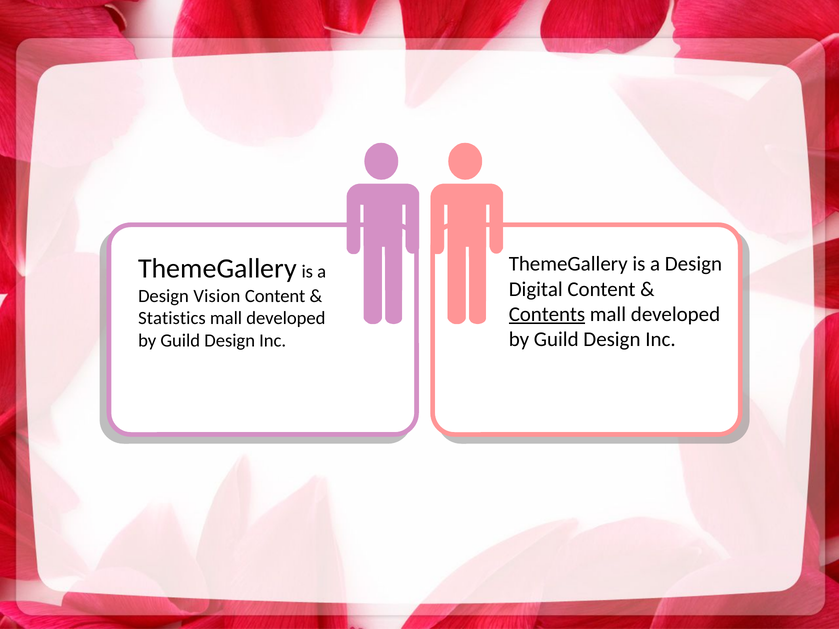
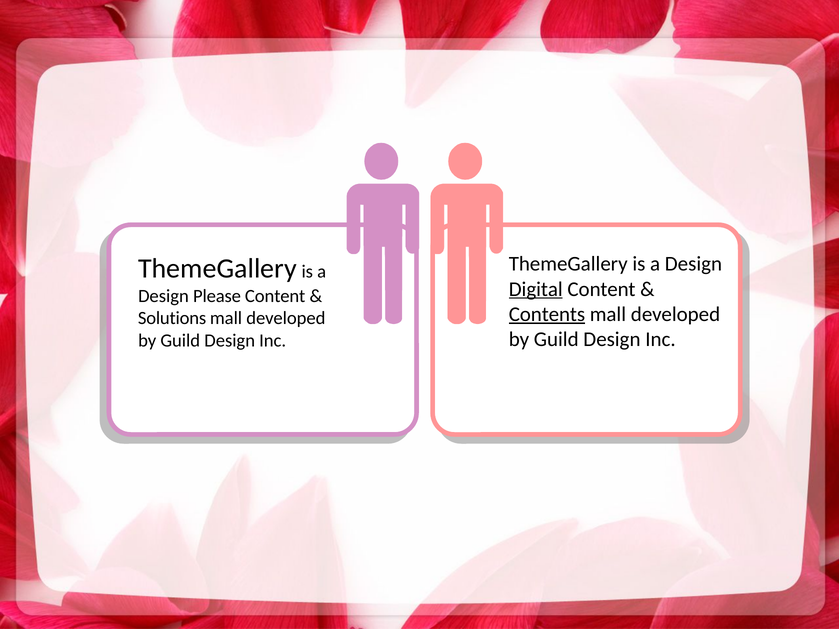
Digital underline: none -> present
Vision: Vision -> Please
Statistics: Statistics -> Solutions
